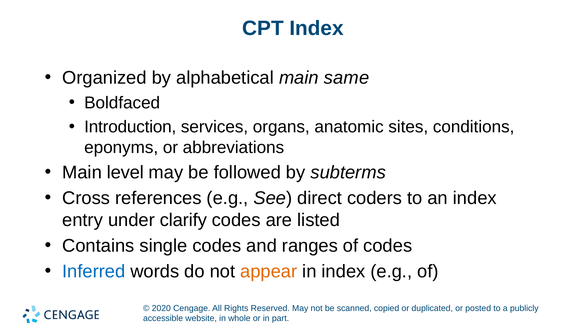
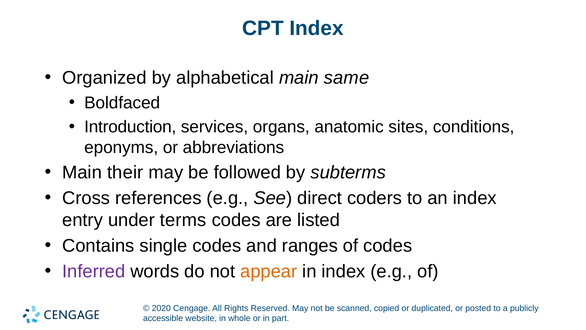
level: level -> their
clarify: clarify -> terms
Inferred colour: blue -> purple
